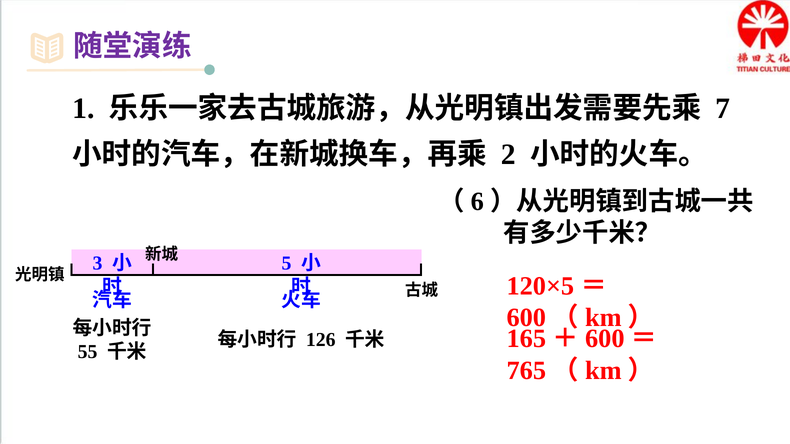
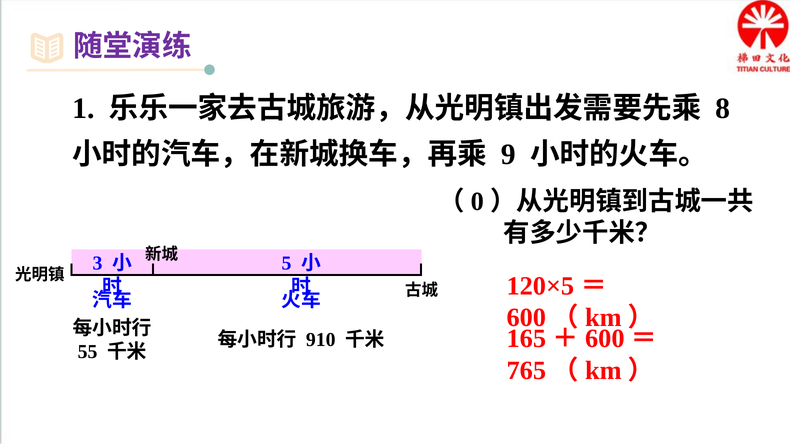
7: 7 -> 8
2: 2 -> 9
6: 6 -> 0
126: 126 -> 910
